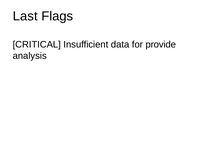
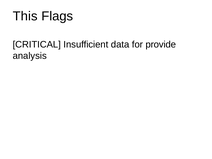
Last: Last -> This
